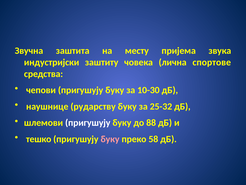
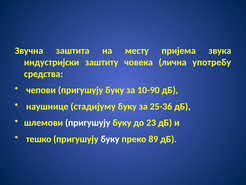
спортове: спортове -> употребу
10-30: 10-30 -> 10-90
рударству: рударству -> стадијуму
25-32: 25-32 -> 25-36
88: 88 -> 23
буку at (110, 139) colour: pink -> white
58: 58 -> 89
